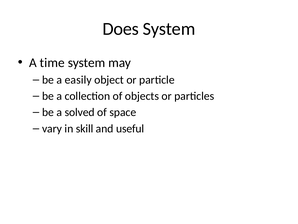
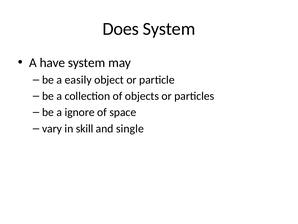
time: time -> have
solved: solved -> ignore
useful: useful -> single
